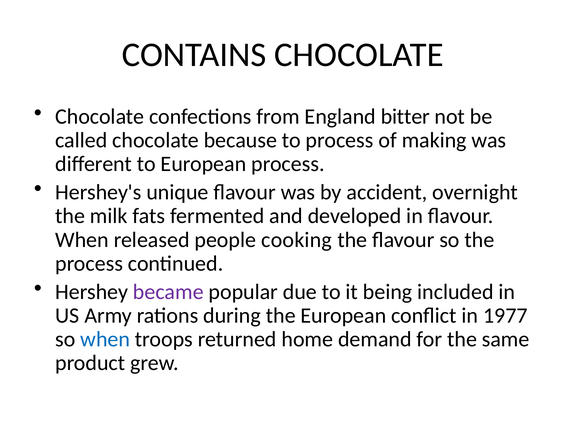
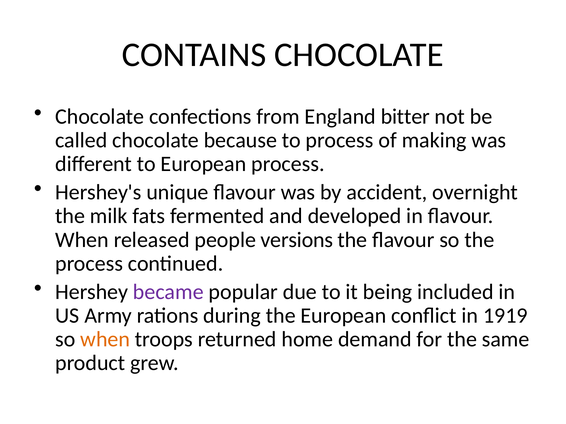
cooking: cooking -> versions
1977: 1977 -> 1919
when at (105, 340) colour: blue -> orange
